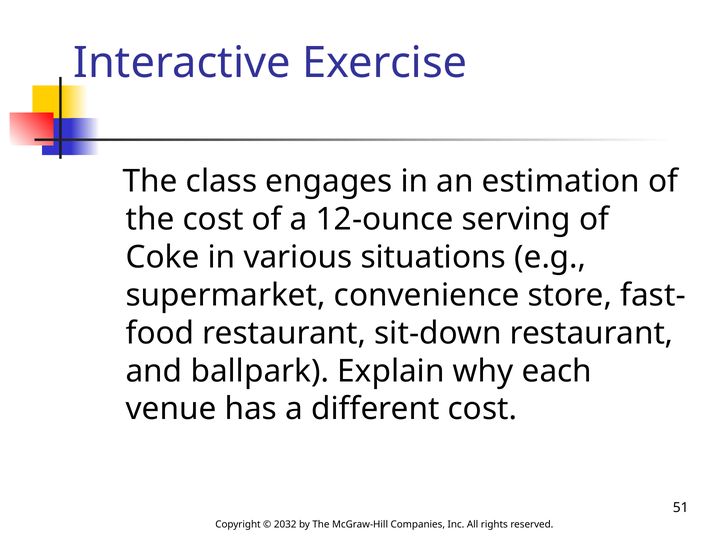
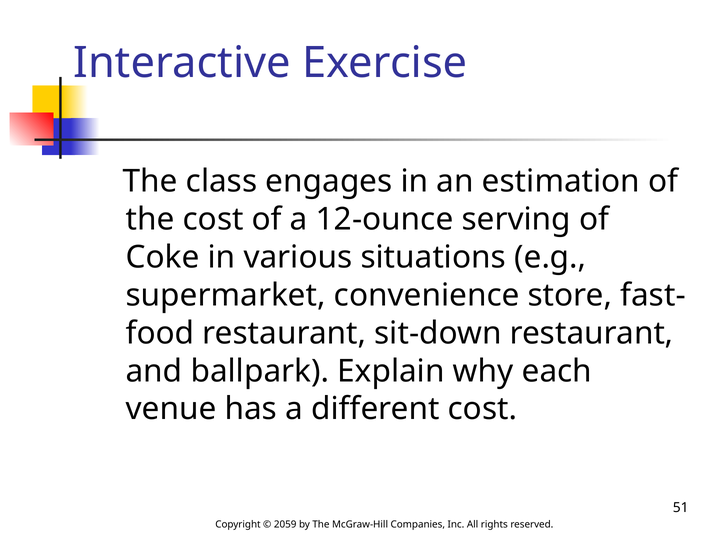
2032: 2032 -> 2059
